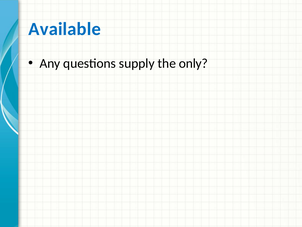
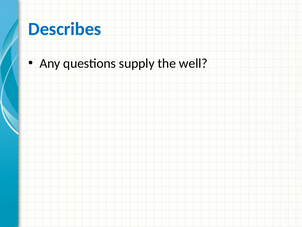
Available: Available -> Describes
only: only -> well
